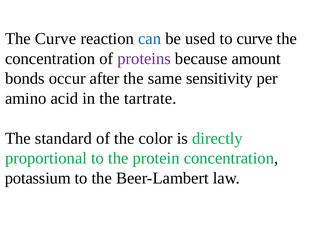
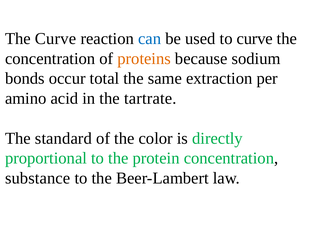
proteins colour: purple -> orange
amount: amount -> sodium
after: after -> total
sensitivity: sensitivity -> extraction
potassium: potassium -> substance
